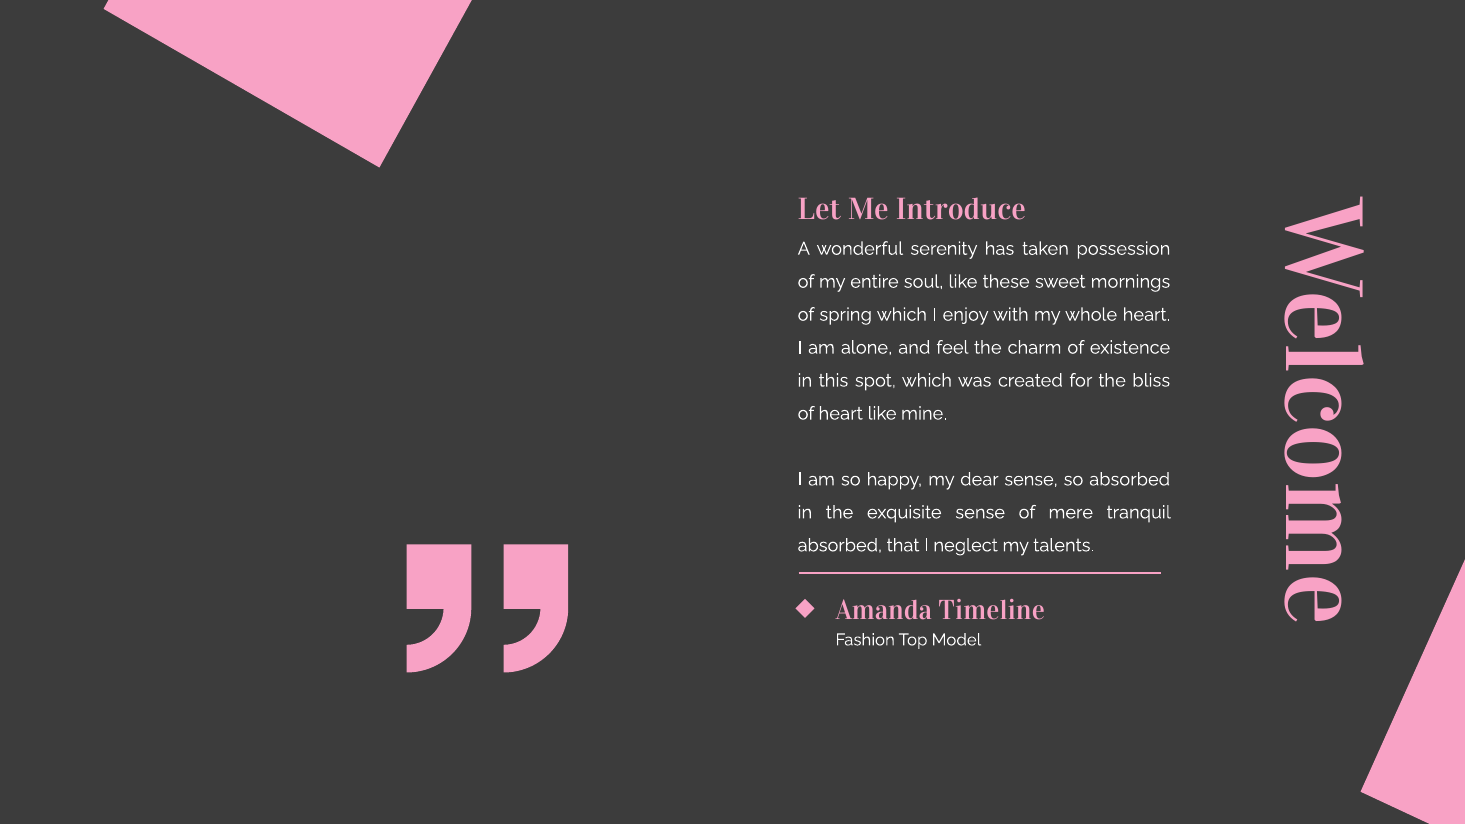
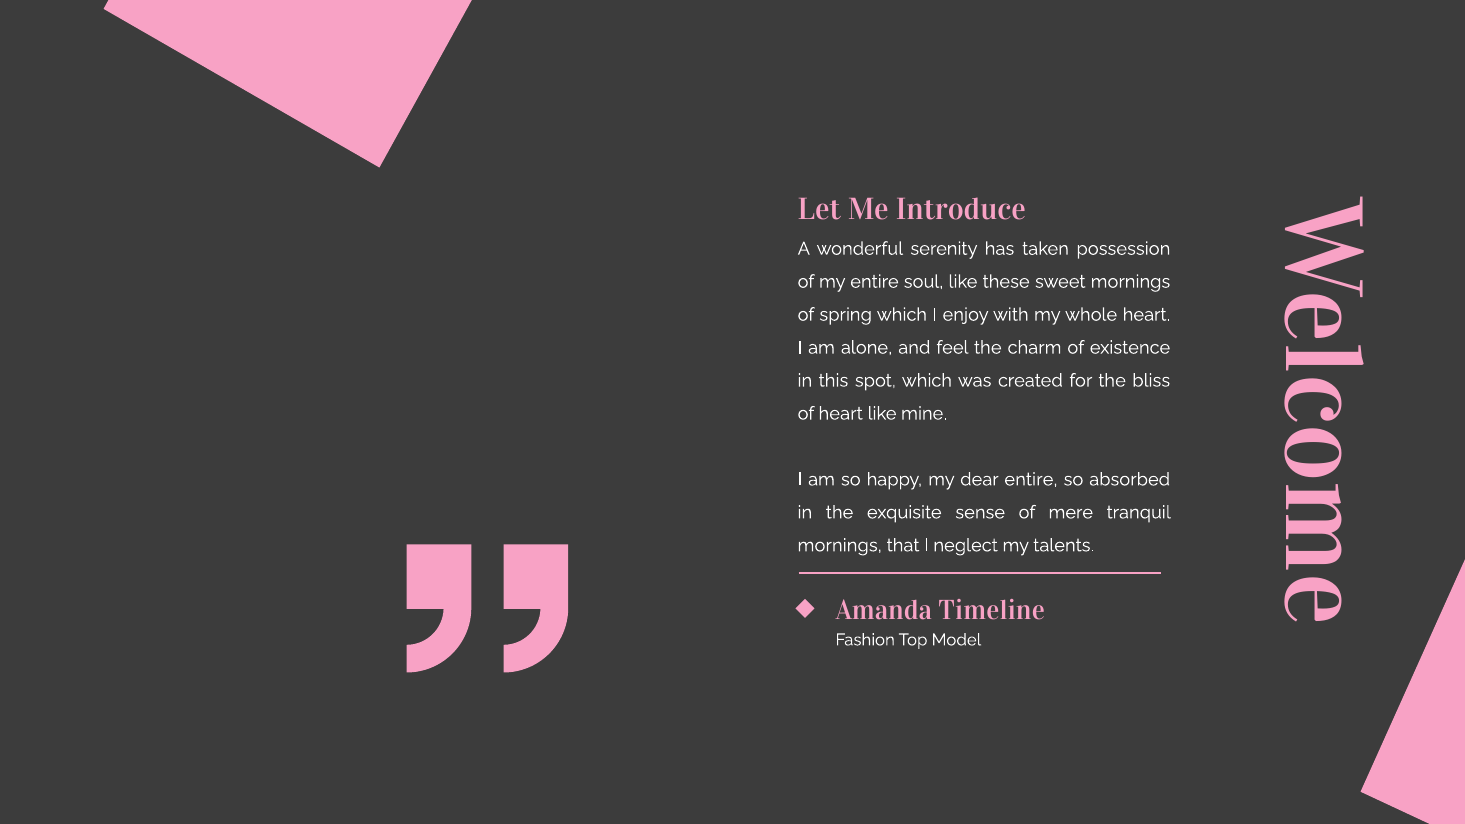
dear sense: sense -> entire
absorbed at (840, 545): absorbed -> mornings
